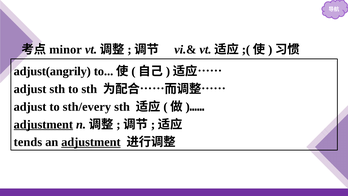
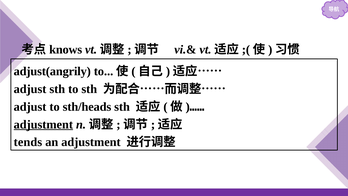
minor: minor -> knows
sth/every: sth/every -> sth/heads
adjustment at (91, 142) underline: present -> none
